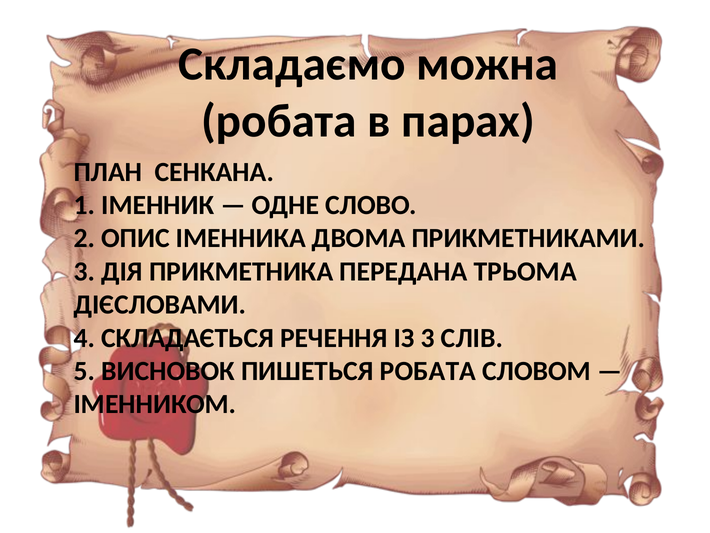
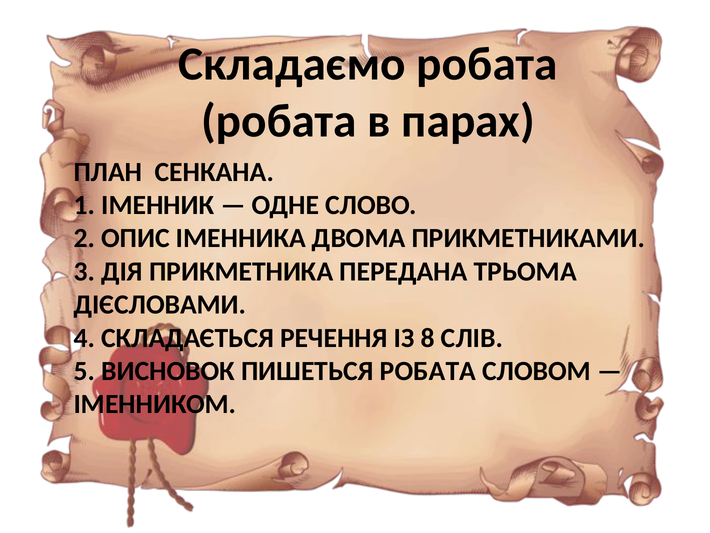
Складаємо можна: можна -> робата
ІЗ 3: 3 -> 8
